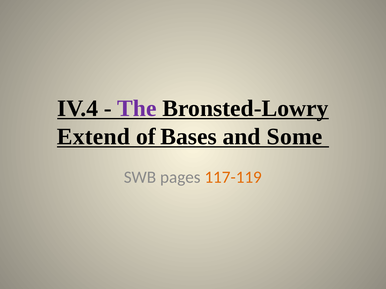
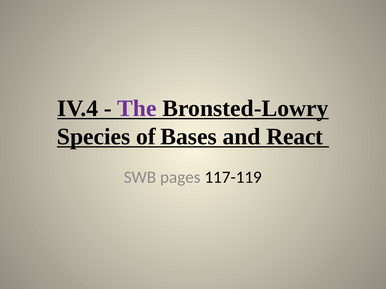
Extend: Extend -> Species
Some: Some -> React
117-119 colour: orange -> black
